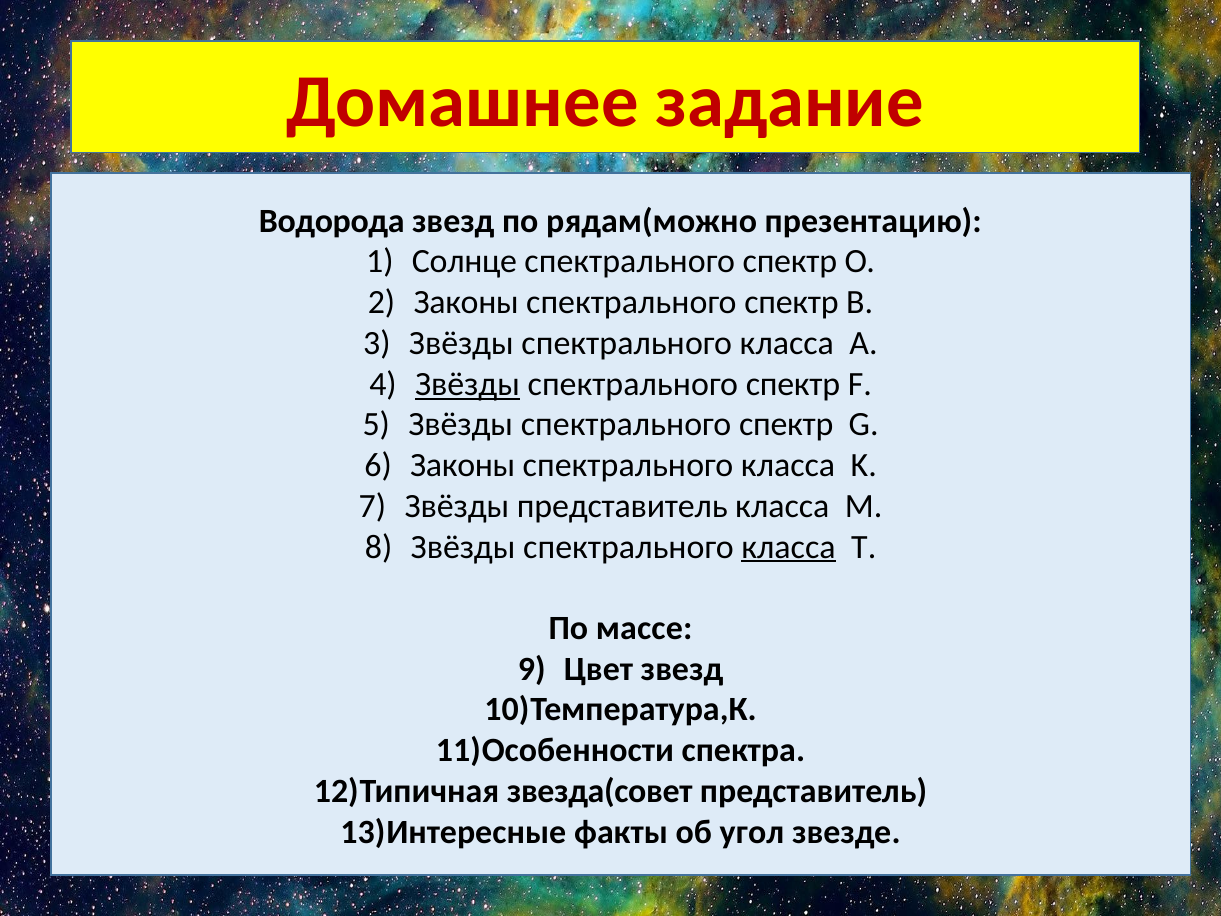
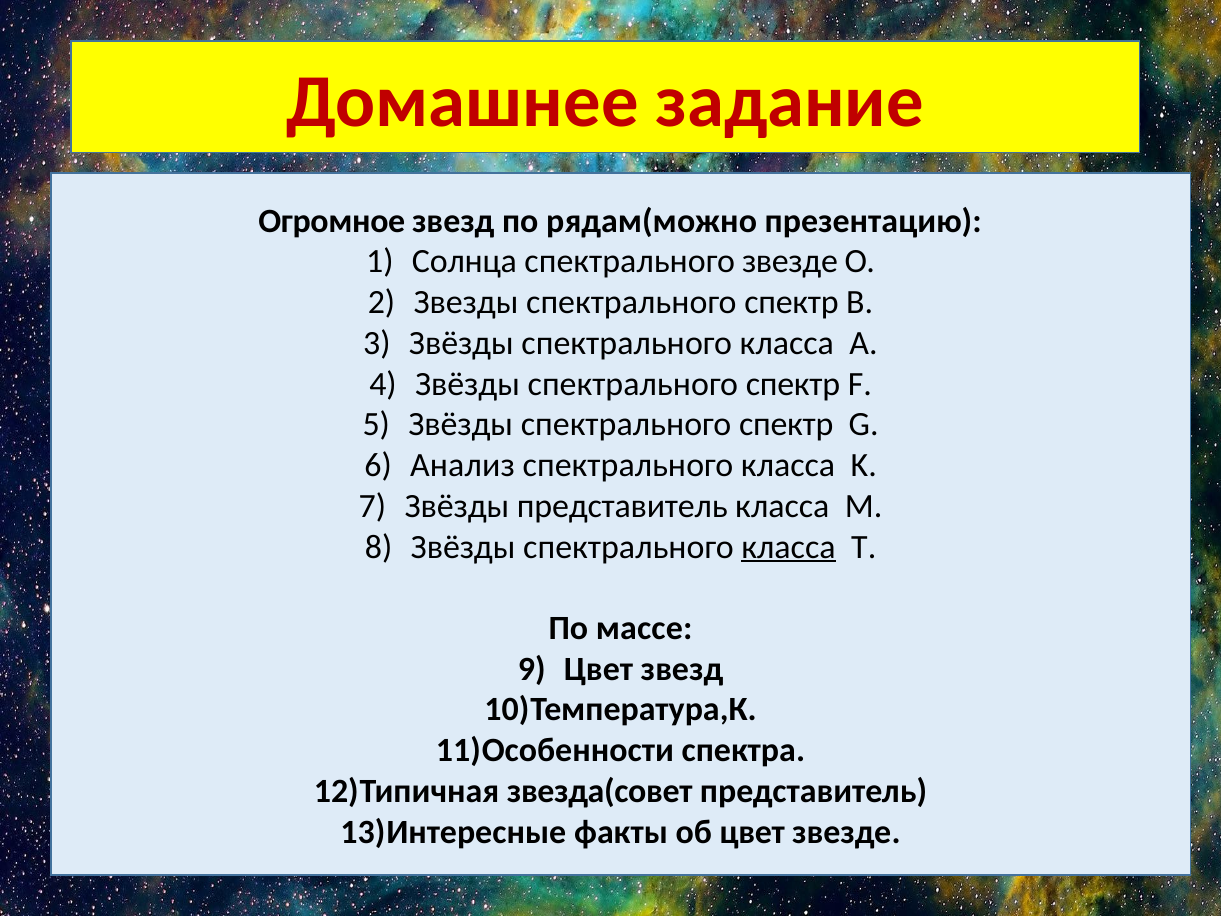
Водорода: Водорода -> Огромное
Солнце: Солнце -> Солнца
спектр at (790, 262): спектр -> звезде
Законы at (466, 302): Законы -> Звезды
Звёзды at (467, 384) underline: present -> none
Законы at (463, 465): Законы -> Анализ
об угол: угол -> цвет
